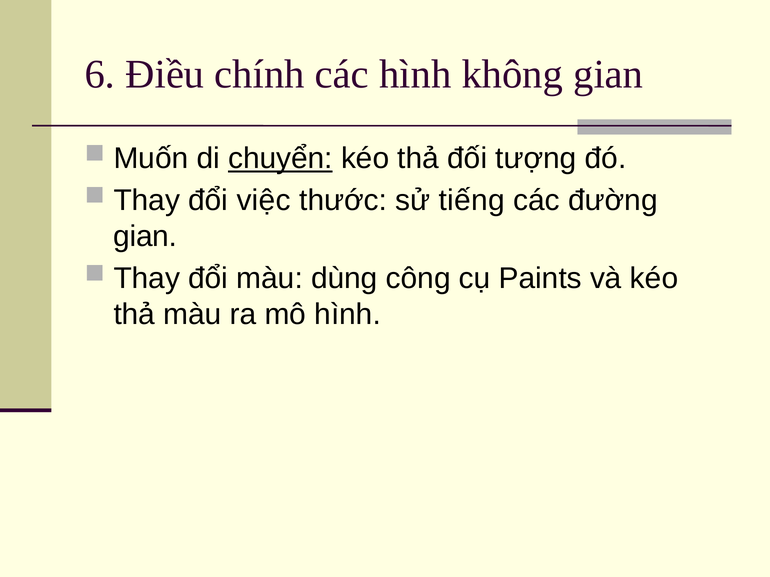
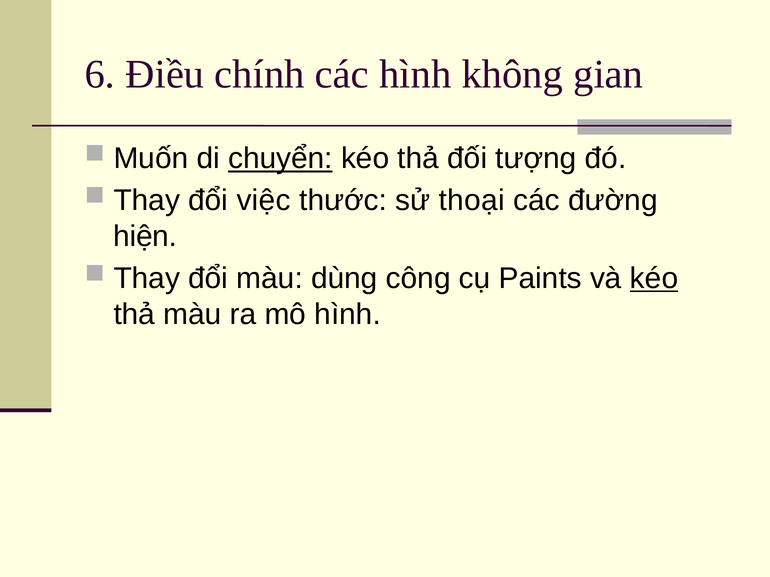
tiếng: tiếng -> thoại
gian at (145, 237): gian -> hiện
kéo at (654, 279) underline: none -> present
